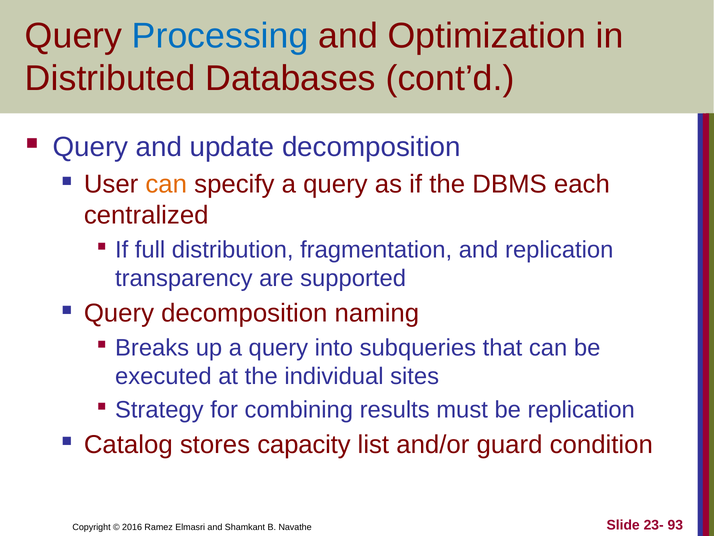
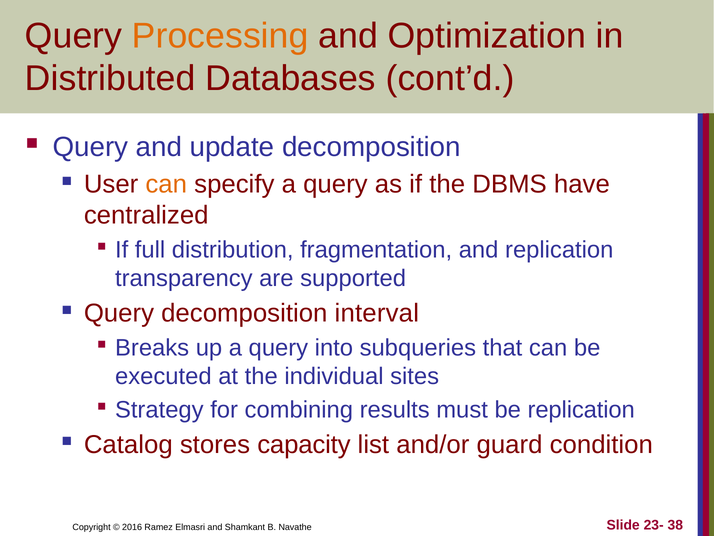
Processing colour: blue -> orange
each: each -> have
naming: naming -> interval
93: 93 -> 38
